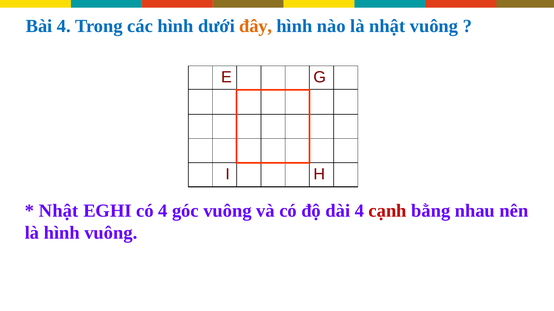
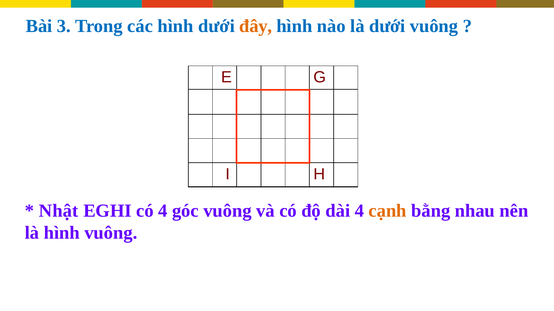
Bài 4: 4 -> 3
là nhật: nhật -> dưới
cạnh colour: red -> orange
